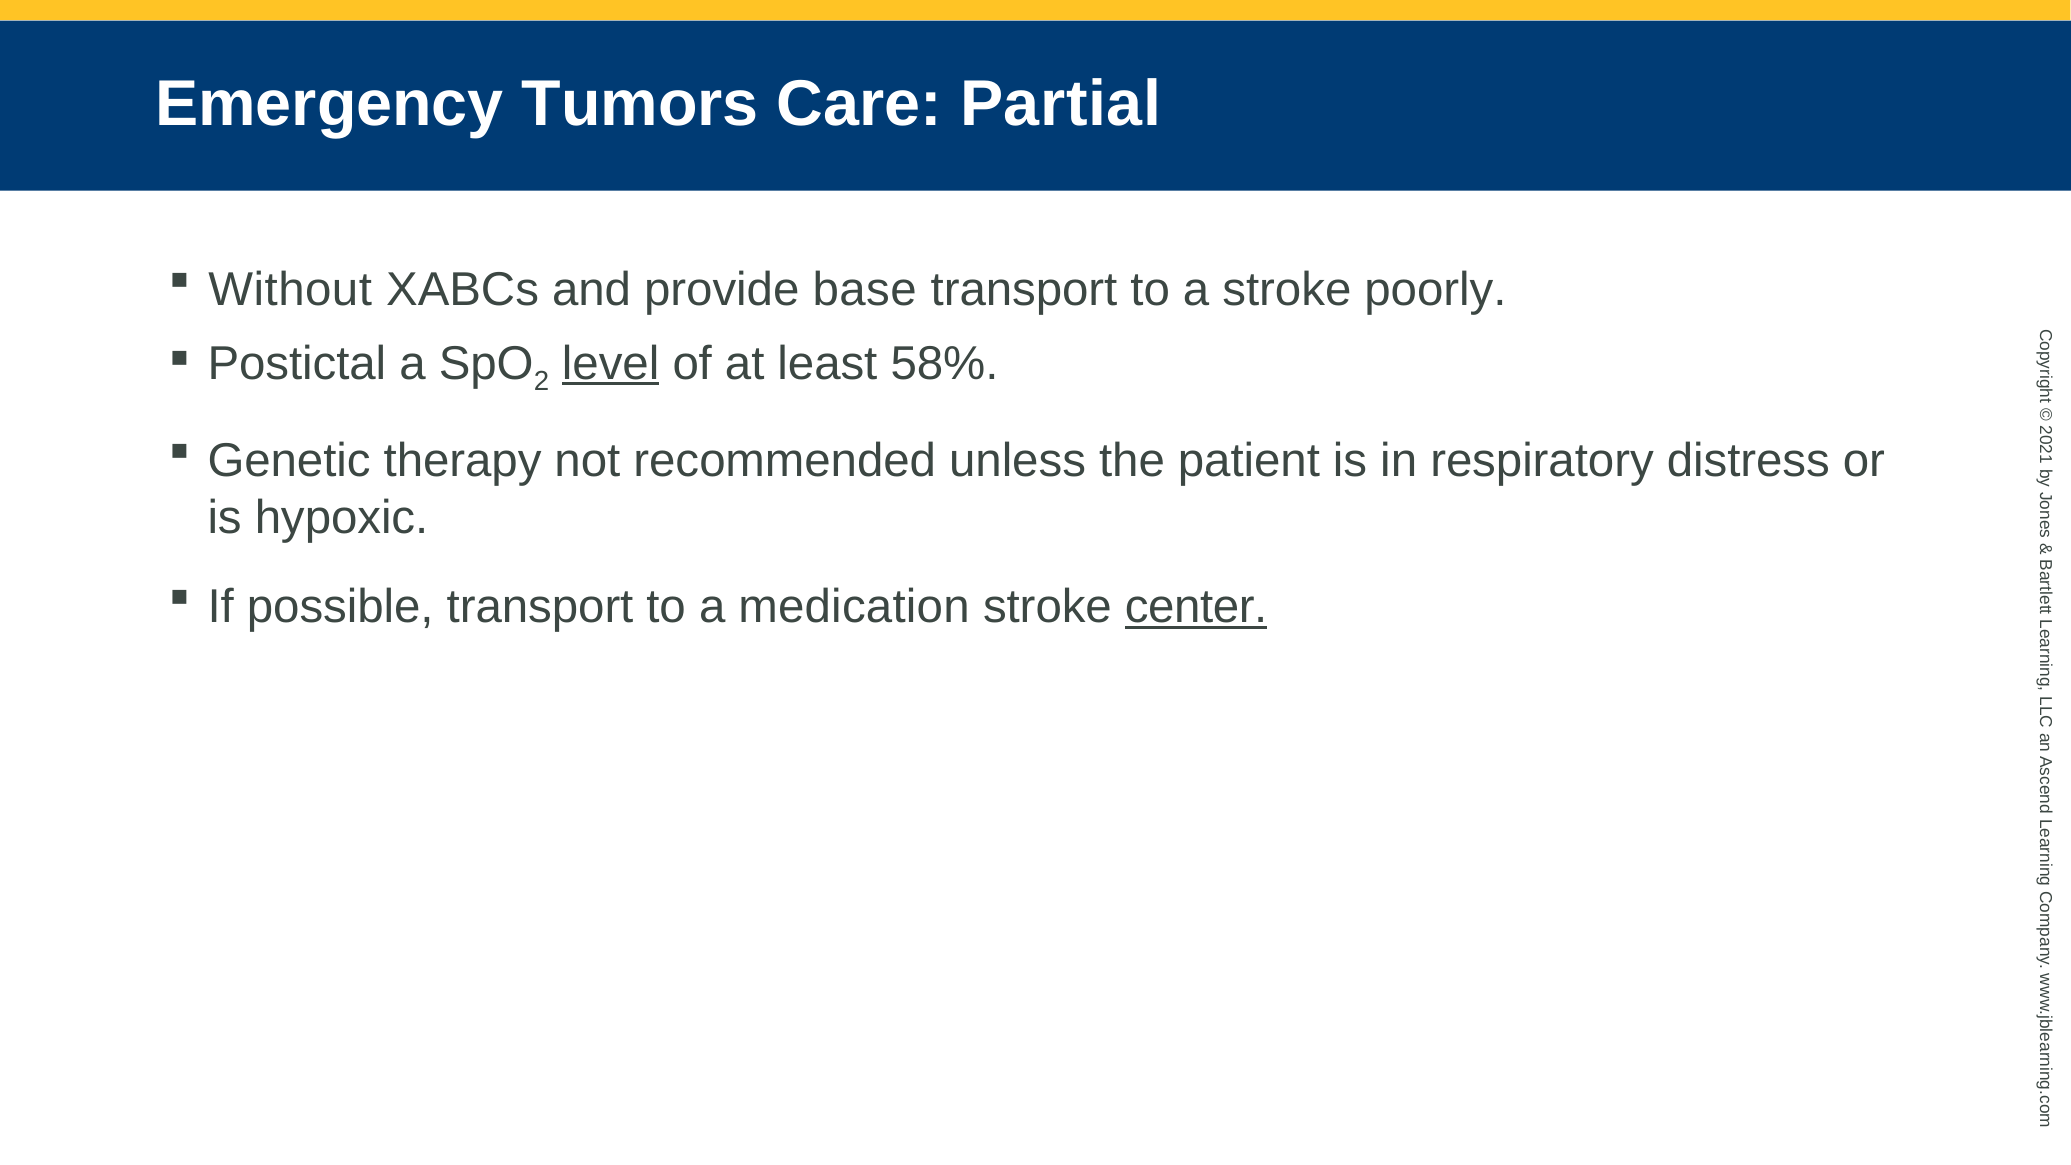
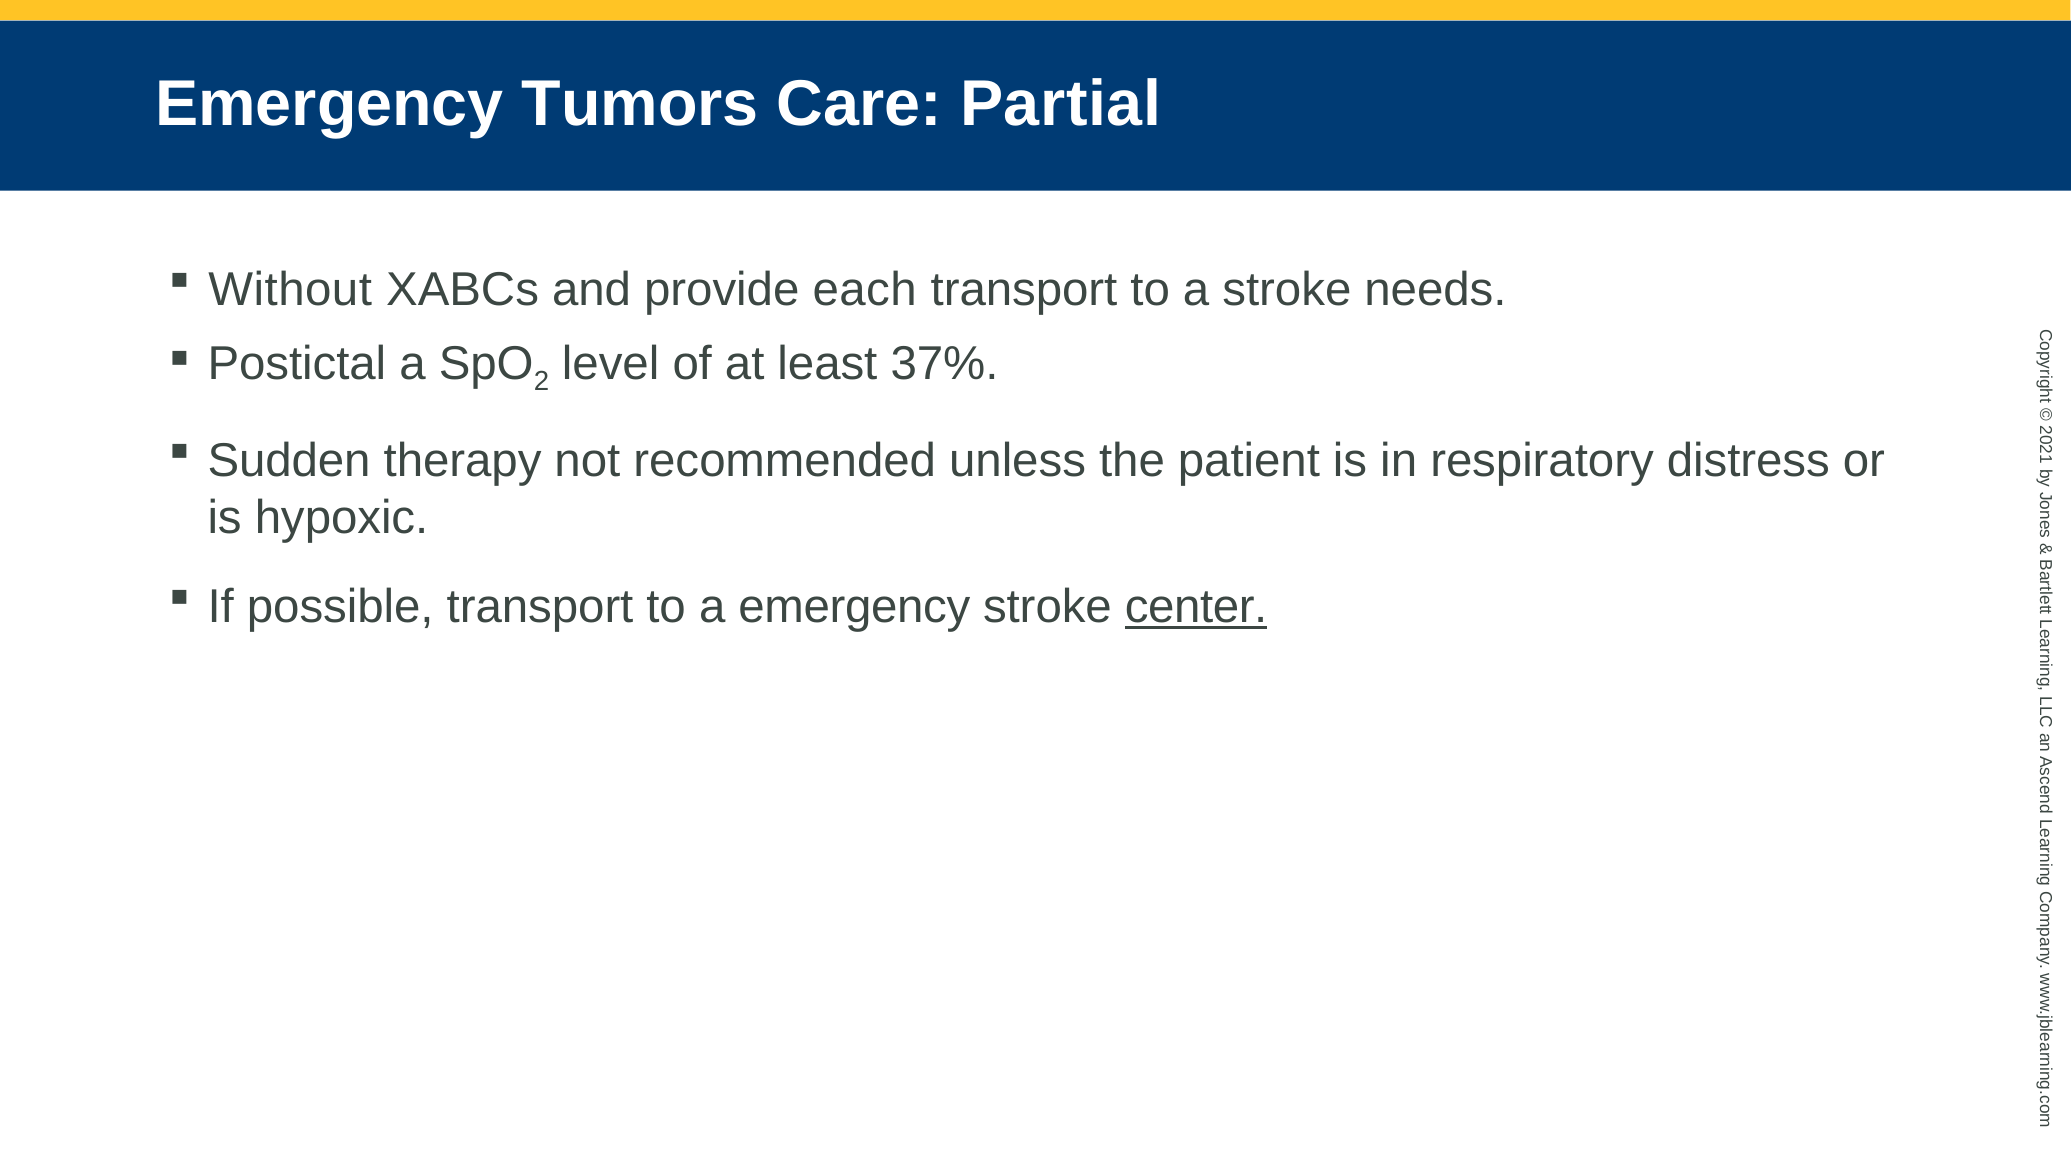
base: base -> each
poorly: poorly -> needs
level underline: present -> none
58%: 58% -> 37%
Genetic: Genetic -> Sudden
a medication: medication -> emergency
